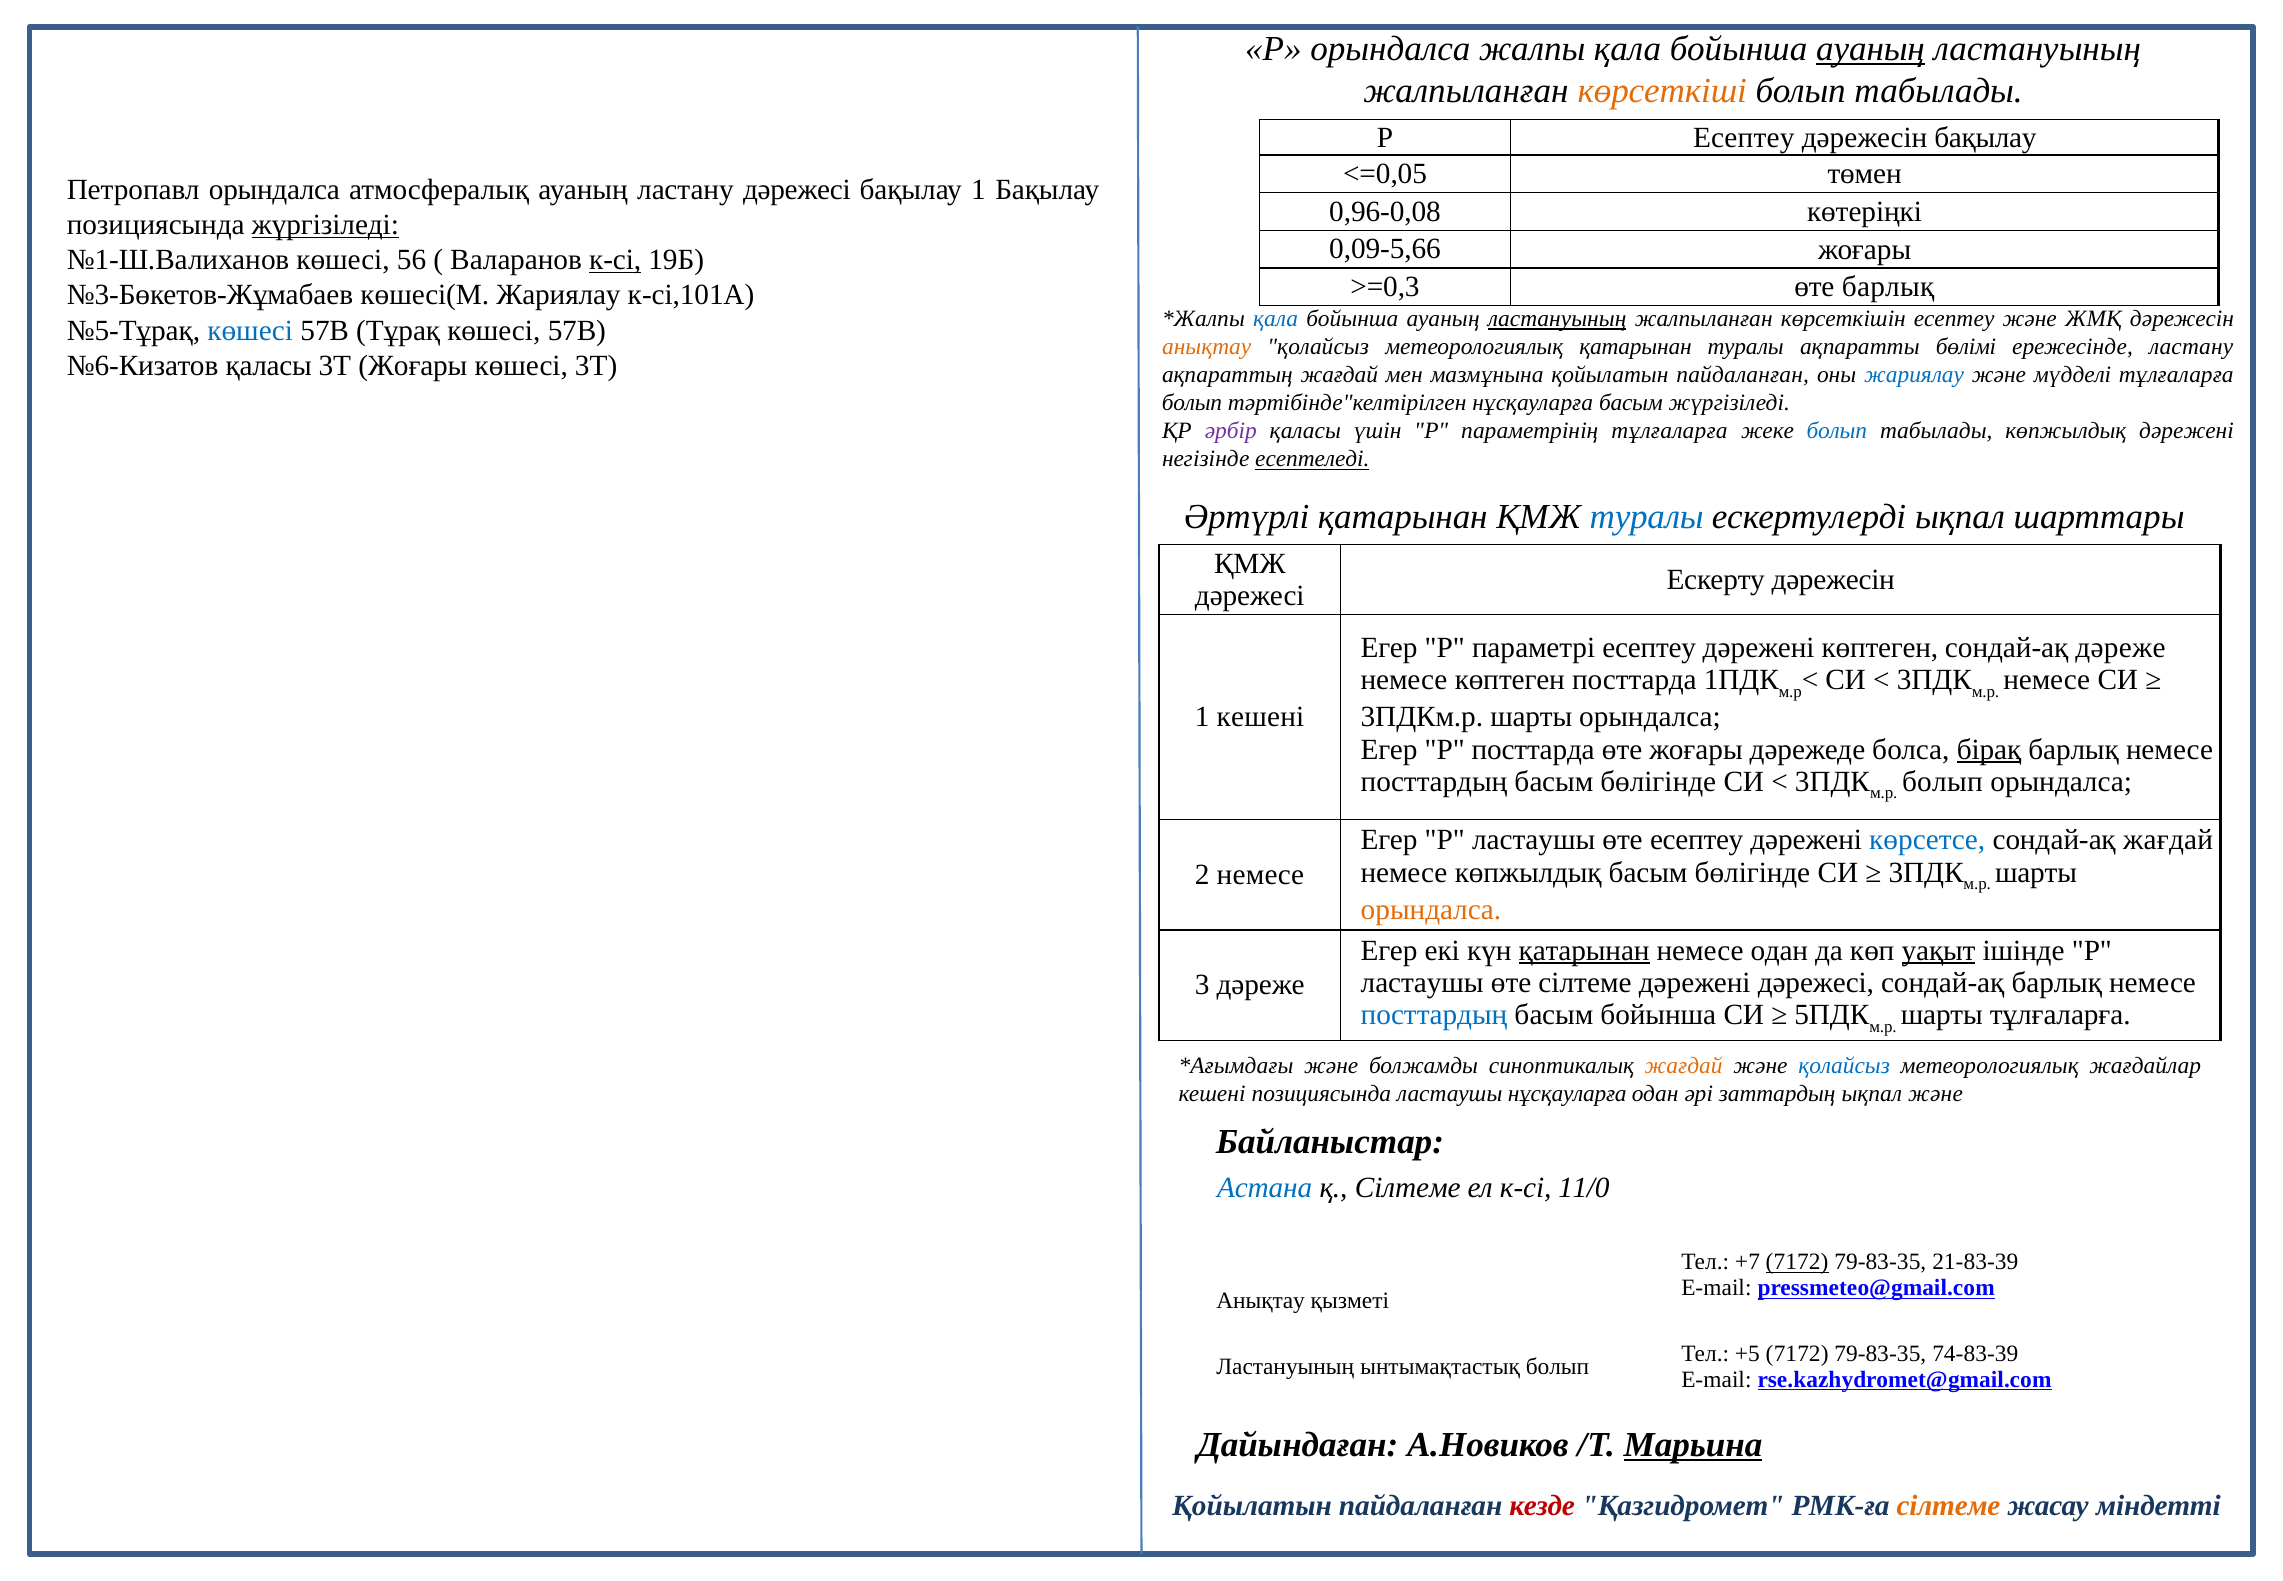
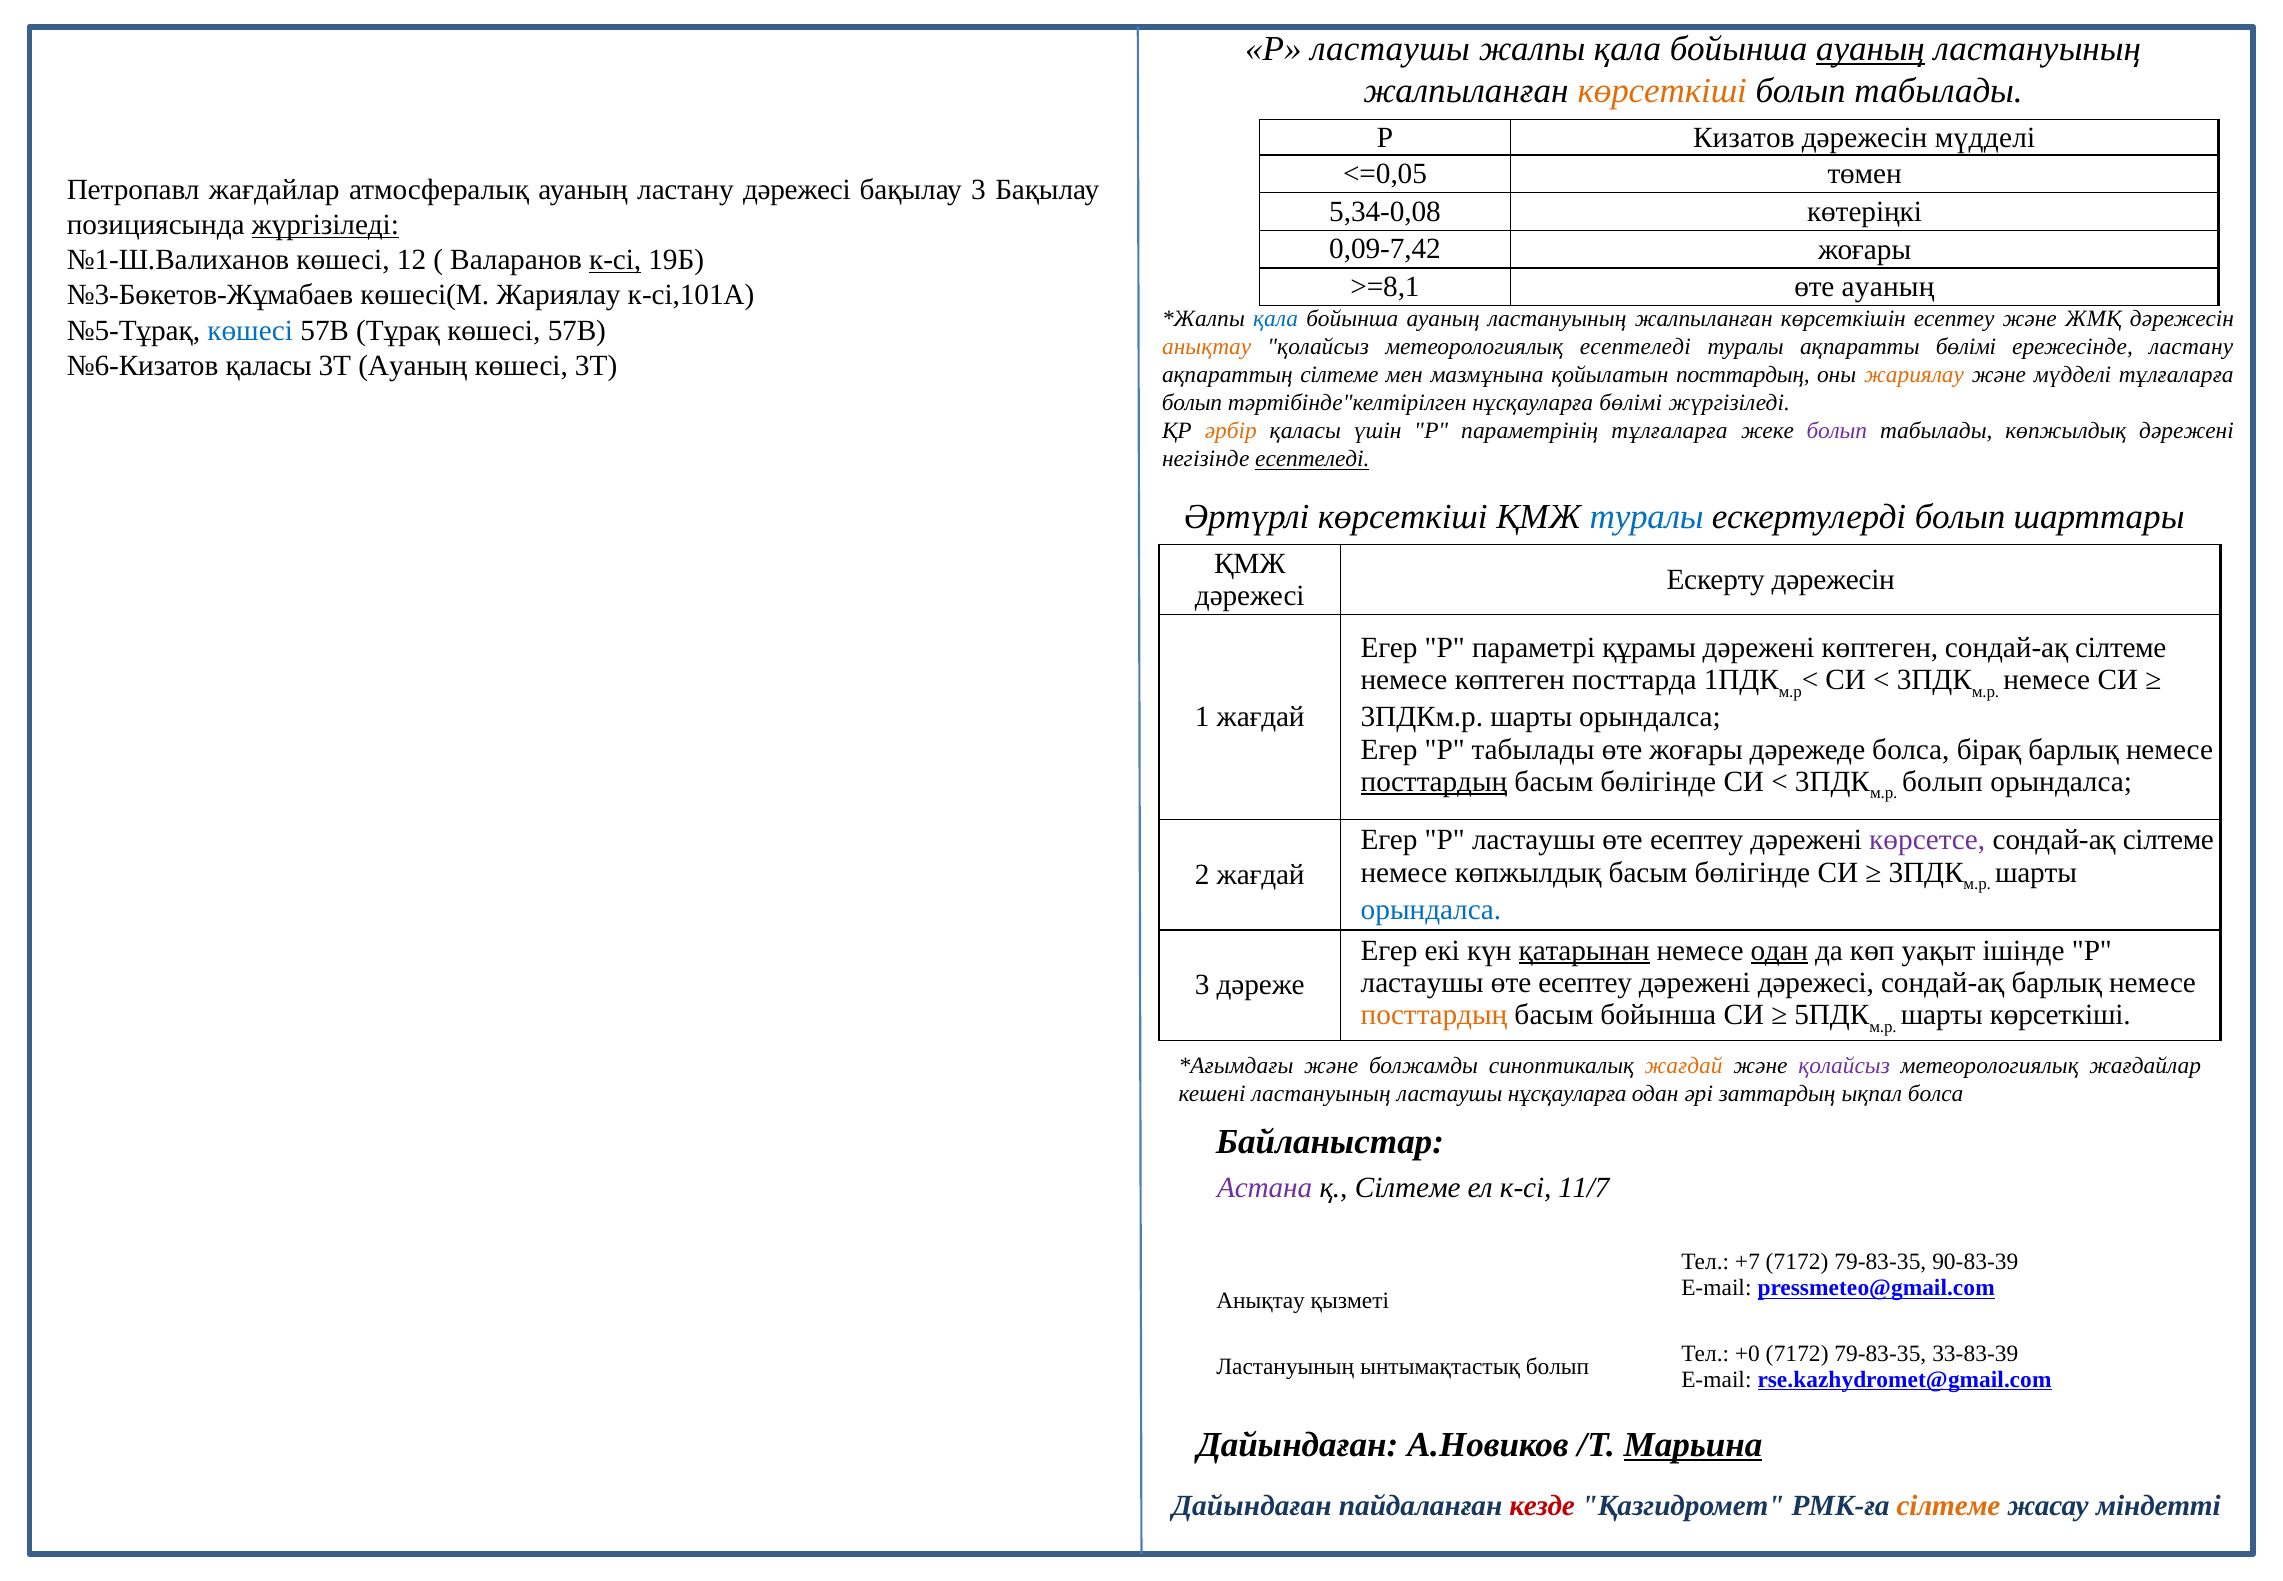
орындалса at (1390, 49): орындалса -> ластаушы
Р Есептеу: Есептеу -> Кизатов
дәрежесін бақылау: бақылау -> мүдделі
Петропавл орындалса: орындалса -> жағдайлар
бақылау 1: 1 -> 3
0,96-0,08: 0,96-0,08 -> 5,34-0,08
0,09-5,66: 0,09-5,66 -> 0,09-7,42
56: 56 -> 12
>=0,3: >=0,3 -> >=8,1
өте барлық: барлық -> ауаның
ластануының at (1557, 319) underline: present -> none
метеорологиялық қатарынан: қатарынан -> есептеледі
3Т Жоғары: Жоғары -> Ауаның
ақпараттың жағдай: жағдай -> сілтеме
мазмұнына қойылатын пайдаланған: пайдаланған -> посттардың
жариялау at (1914, 375) colour: blue -> orange
нұсқауларға басым: басым -> бөлімі
әрбір colour: purple -> orange
болып at (1837, 431) colour: blue -> purple
Әртүрлі қатарынан: қатарынан -> көрсеткіші
ескертулерді ықпал: ықпал -> болып
параметрі есептеу: есептеу -> құрамы
дәреже at (2121, 648): дәреже -> сілтеме
1 кешені: кешені -> жағдай
P посттарда: посттарда -> табылады
бірақ underline: present -> none
посттардың at (1434, 782) underline: none -> present
көрсетсе colour: blue -> purple
жағдай at (2168, 840): жағдай -> сілтеме
2 немесе: немесе -> жағдай
орындалса at (1431, 909) colour: orange -> blue
одан at (1779, 950) underline: none -> present
уақыт underline: present -> none
сілтеме at (1585, 983): сілтеме -> есептеу
посттардың at (1434, 1015) colour: blue -> orange
шарты тұлғаларға: тұлғаларға -> көрсеткіші
қолайсыз at (1844, 1065) colour: blue -> purple
кешені позициясында: позициясында -> ластануының
ықпал және: және -> болса
Астана colour: blue -> purple
11/0: 11/0 -> 11/7
7172 at (1797, 1262) underline: present -> none
21-83-39: 21-83-39 -> 90-83-39
+5: +5 -> +0
74-83-39: 74-83-39 -> 33-83-39
Қойылатын at (1252, 1505): Қойылатын -> Дайындаған
